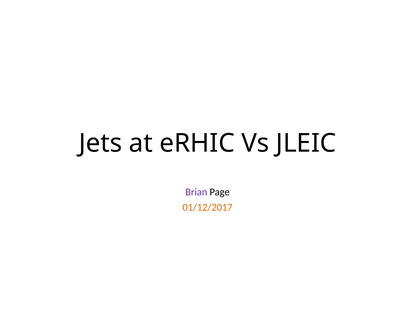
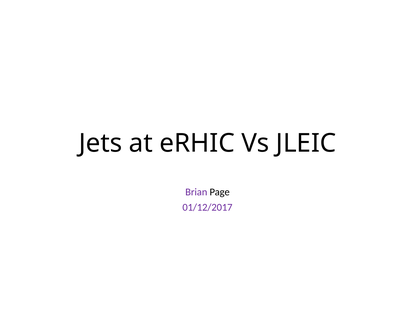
01/12/2017 colour: orange -> purple
